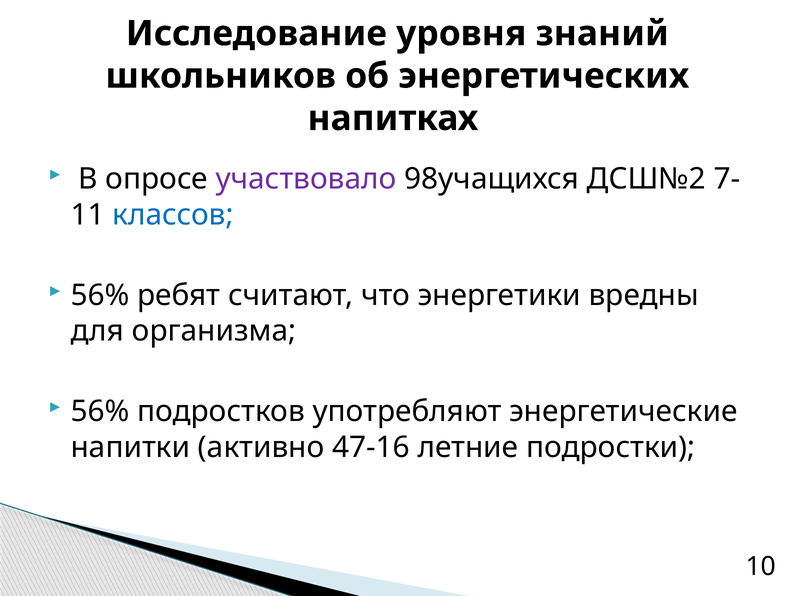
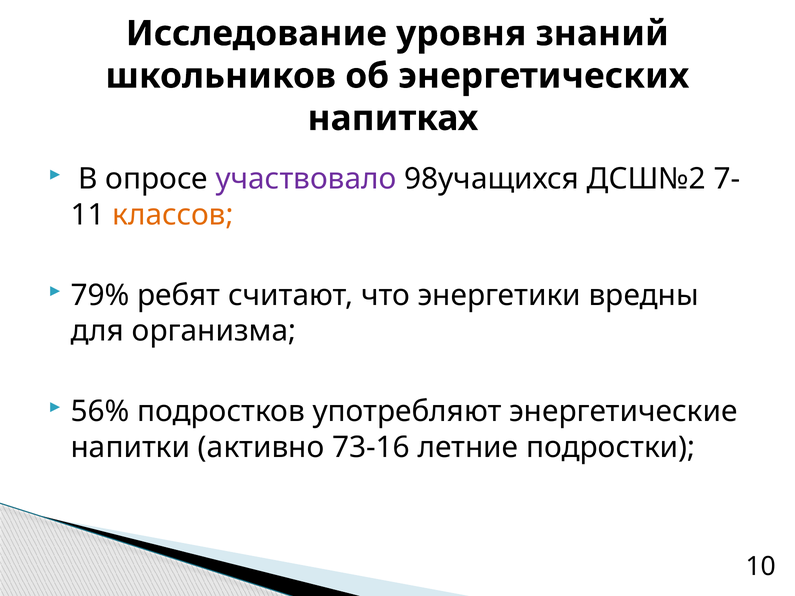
классов colour: blue -> orange
56% at (100, 295): 56% -> 79%
47-16: 47-16 -> 73-16
